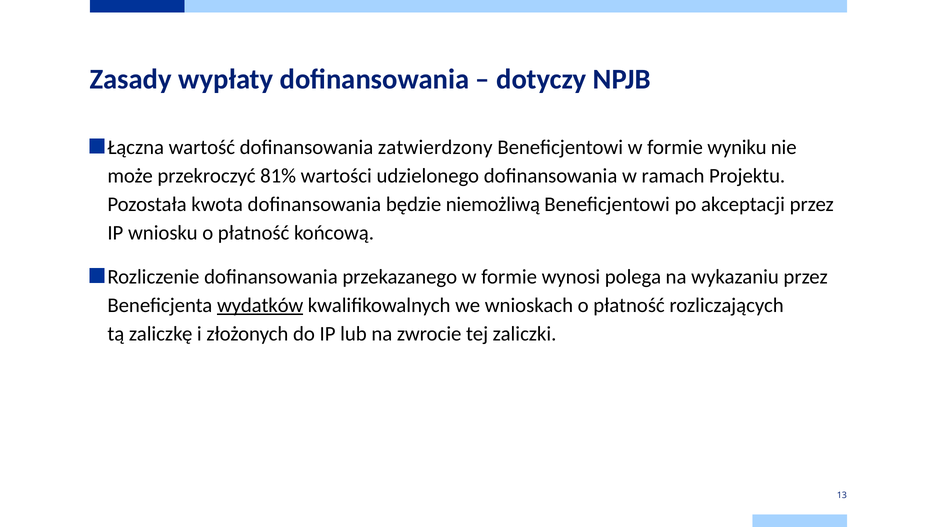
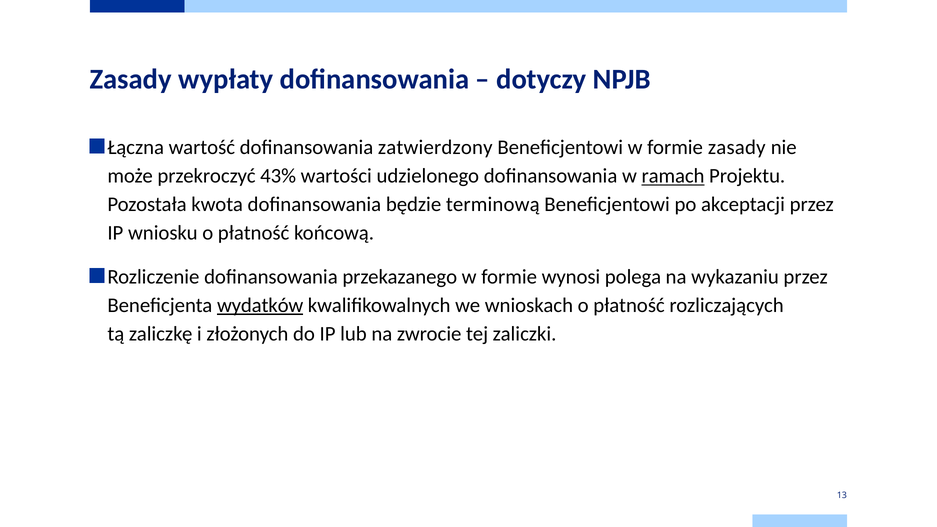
formie wyniku: wyniku -> zasady
81%: 81% -> 43%
ramach underline: none -> present
niemożliwą: niemożliwą -> terminową
